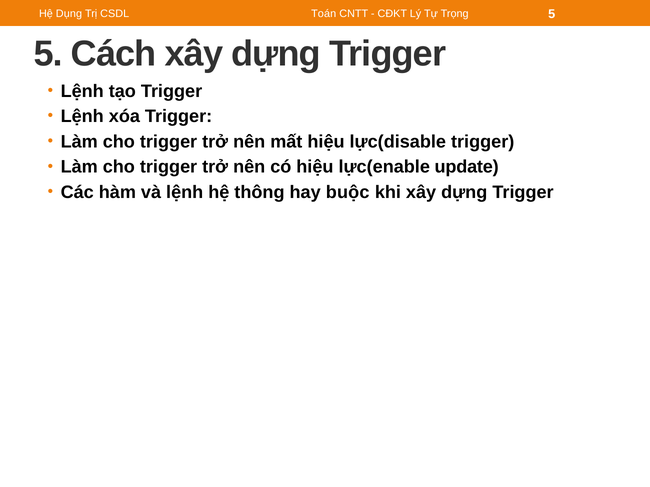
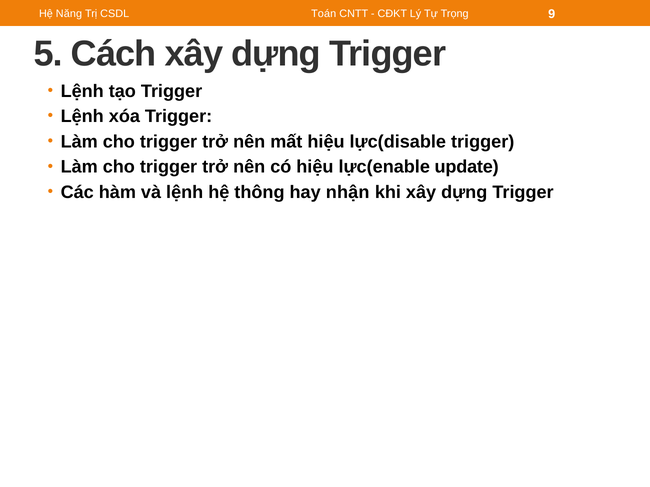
Dụng: Dụng -> Năng
Trọng 5: 5 -> 9
buộc: buộc -> nhận
